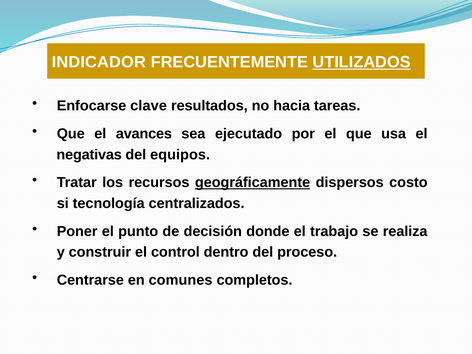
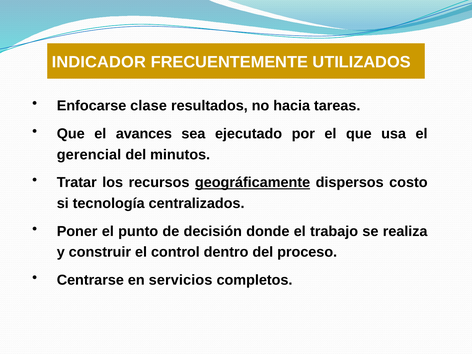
UTILIZADOS underline: present -> none
clave: clave -> clase
negativas: negativas -> gerencial
equipos: equipos -> minutos
comunes: comunes -> servicios
